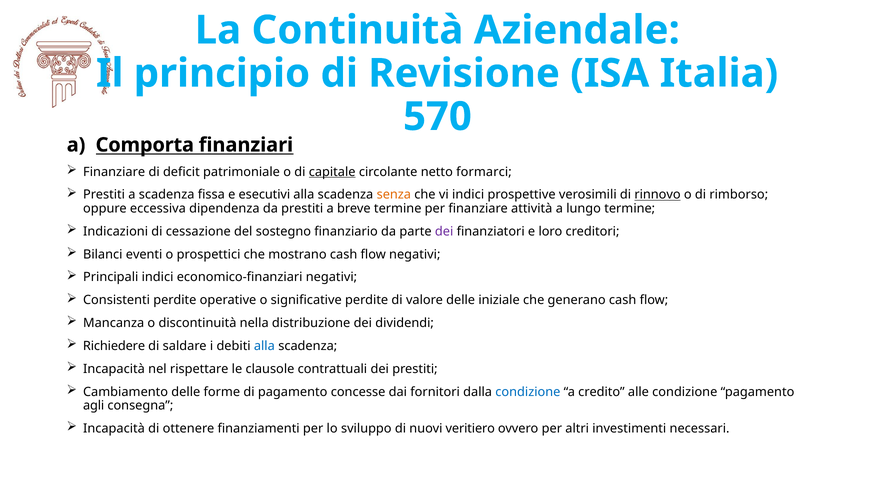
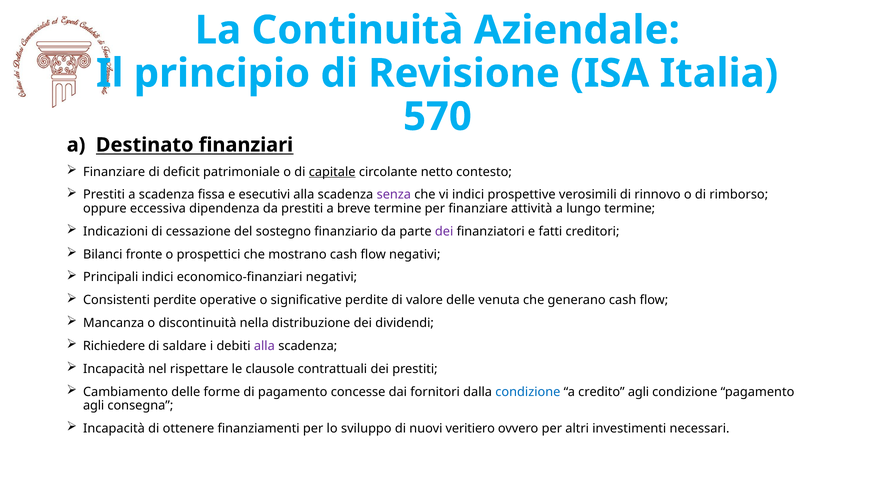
Comporta: Comporta -> Destinato
formarci: formarci -> contesto
senza colour: orange -> purple
rinnovo underline: present -> none
loro: loro -> fatti
eventi: eventi -> fronte
iniziale: iniziale -> venuta
alla at (264, 346) colour: blue -> purple
credito alle: alle -> agli
